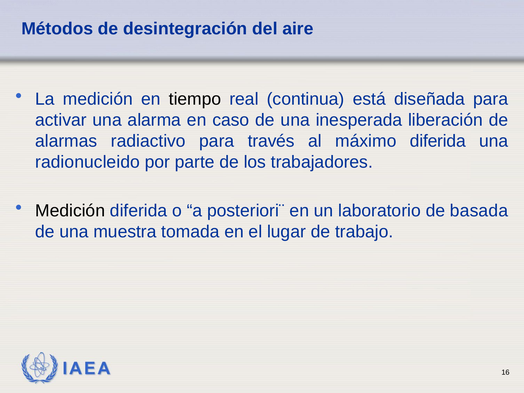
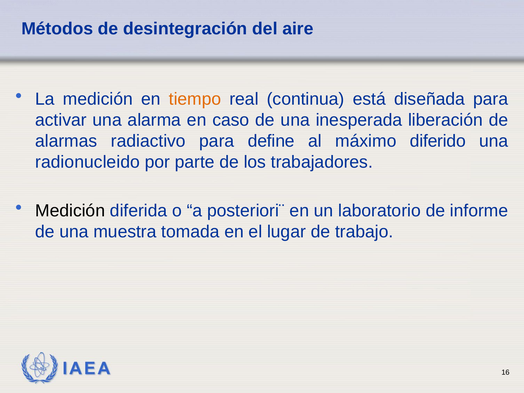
tiempo colour: black -> orange
través: través -> define
máximo diferida: diferida -> diferido
basada: basada -> informe
